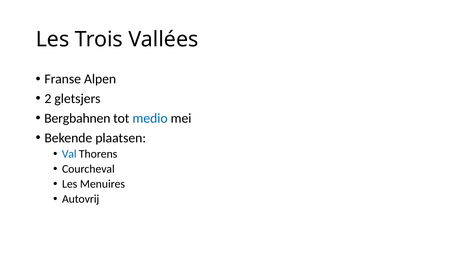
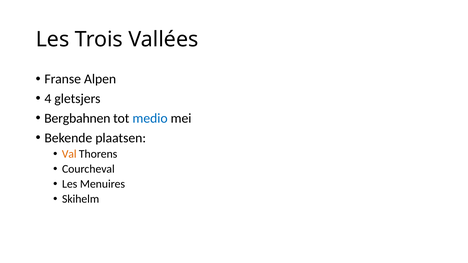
2: 2 -> 4
Val colour: blue -> orange
Autovrij: Autovrij -> Skihelm
